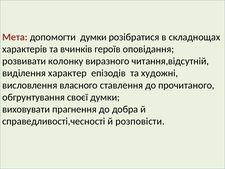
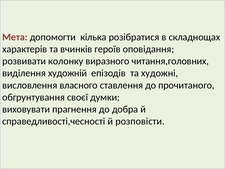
допомогти думки: думки -> кілька
читання,відсутній: читання,відсутній -> читання,головних
характер: характер -> художній
